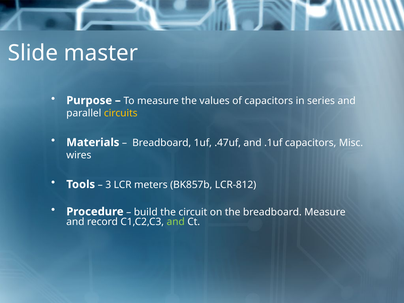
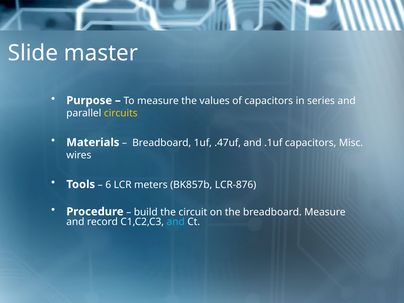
3: 3 -> 6
LCR-812: LCR-812 -> LCR-876
and at (176, 222) colour: light green -> light blue
